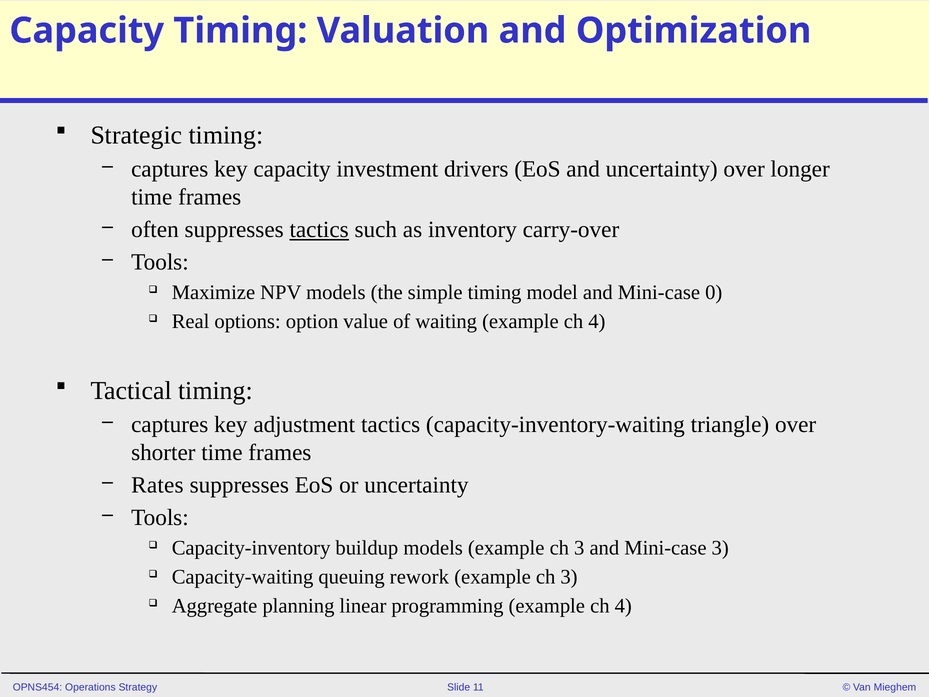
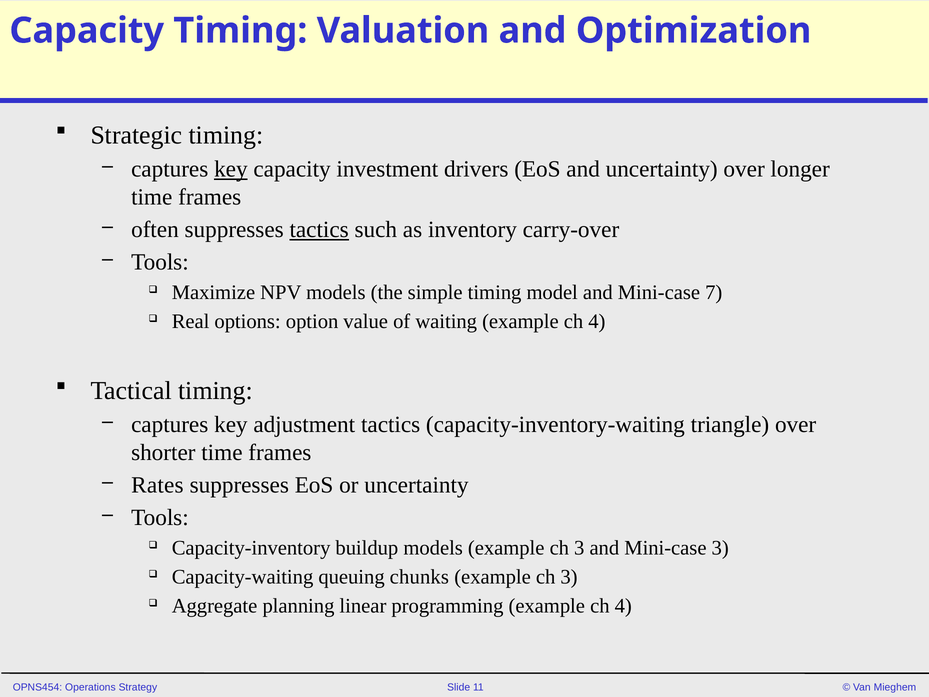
key at (231, 169) underline: none -> present
0: 0 -> 7
rework: rework -> chunks
